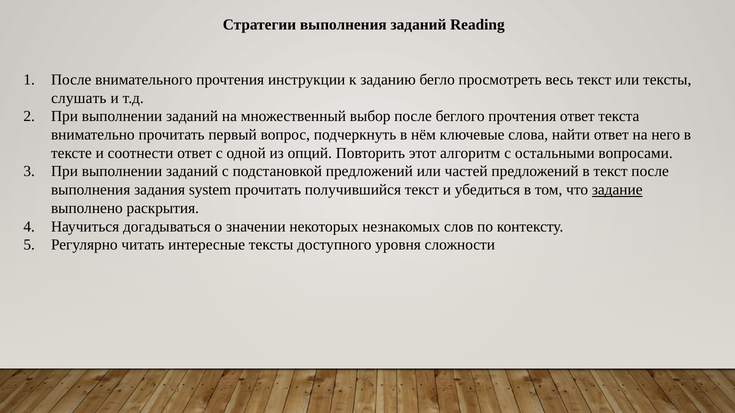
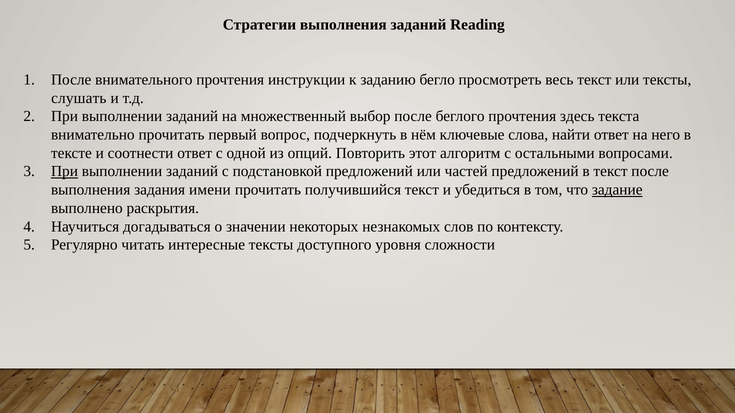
прочтения ответ: ответ -> здесь
При at (64, 172) underline: none -> present
system: system -> имени
